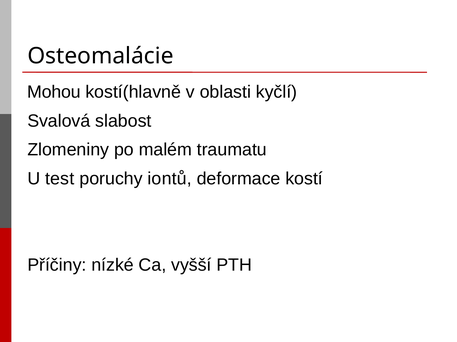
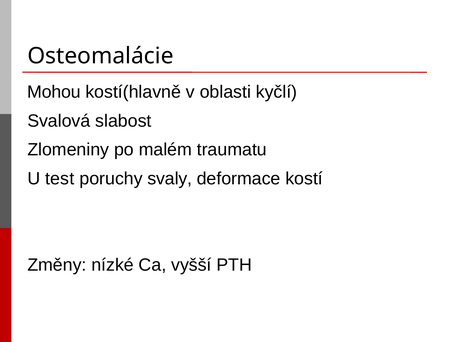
iontů: iontů -> svaly
Příčiny: Příčiny -> Změny
